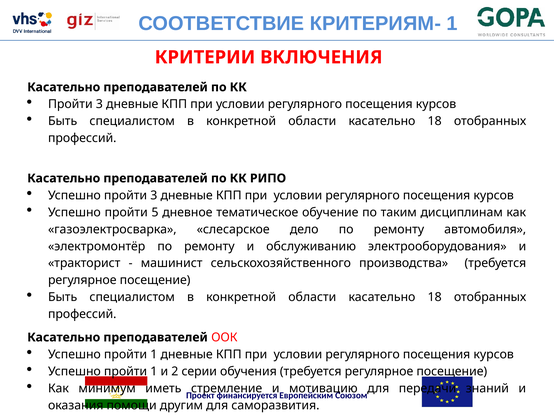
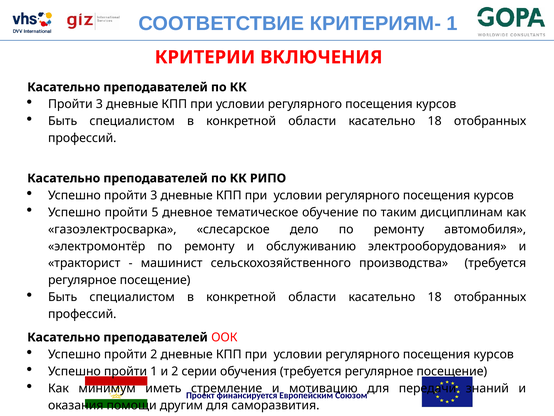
1 at (154, 354): 1 -> 2
